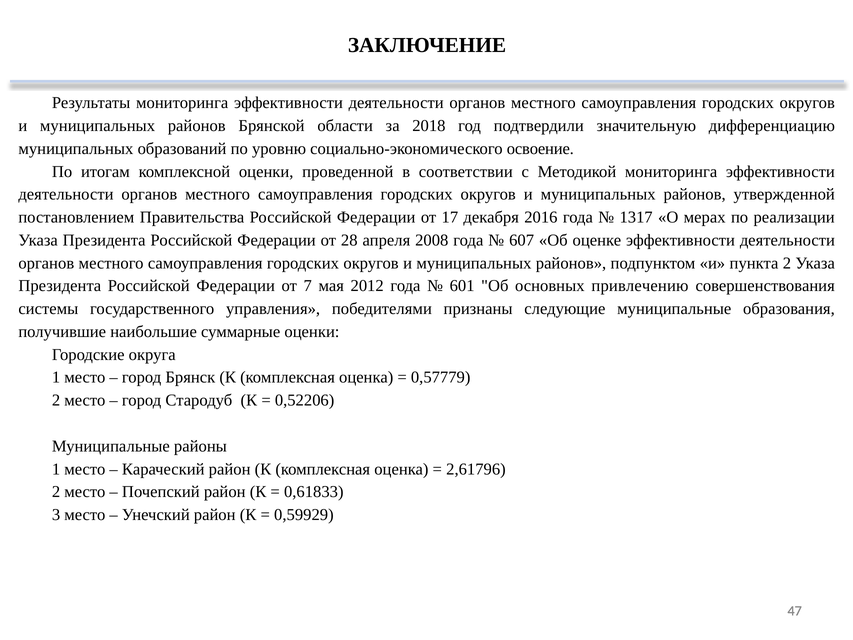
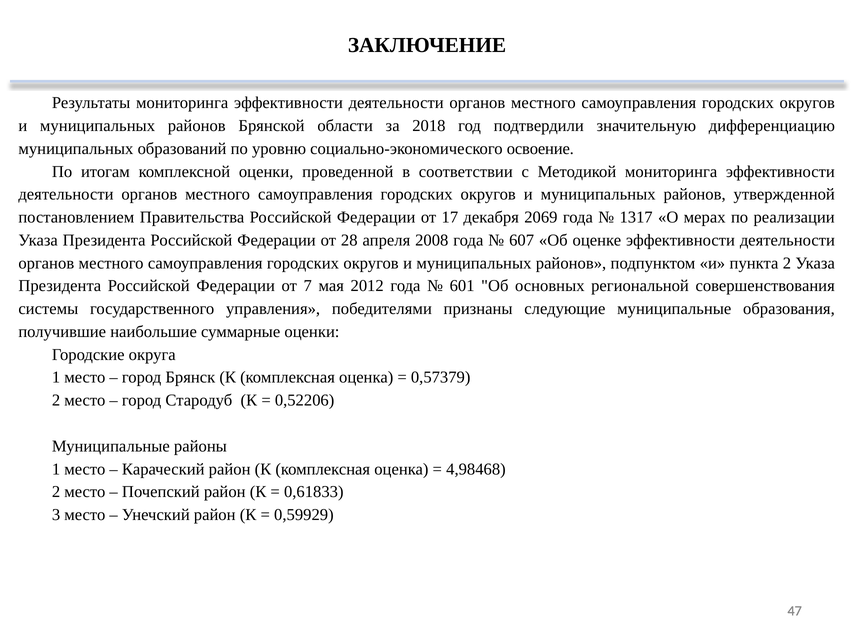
2016: 2016 -> 2069
привлечению: привлечению -> региональной
0,57779: 0,57779 -> 0,57379
2,61796: 2,61796 -> 4,98468
